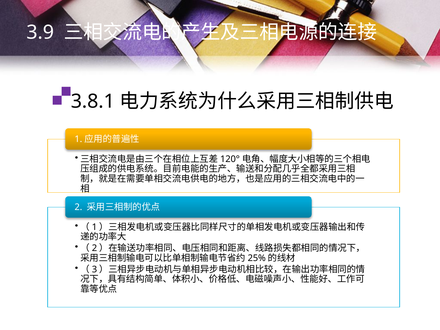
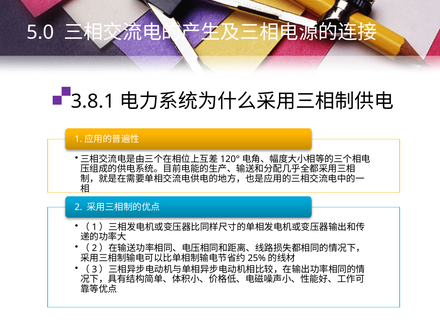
3.9: 3.9 -> 5.0
